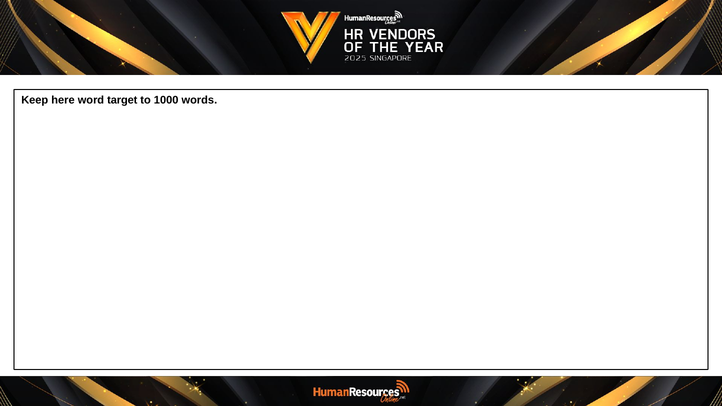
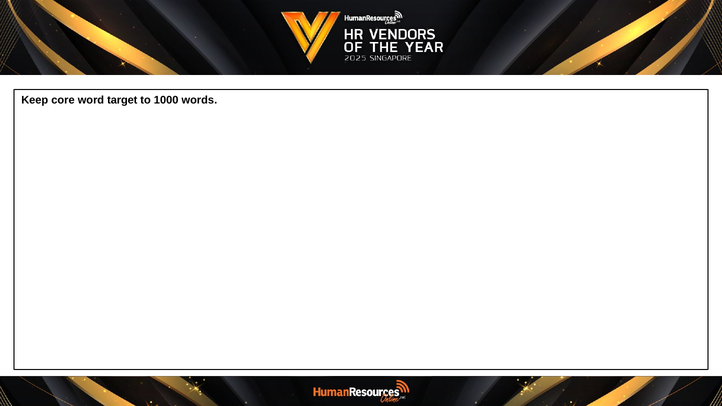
here: here -> core
